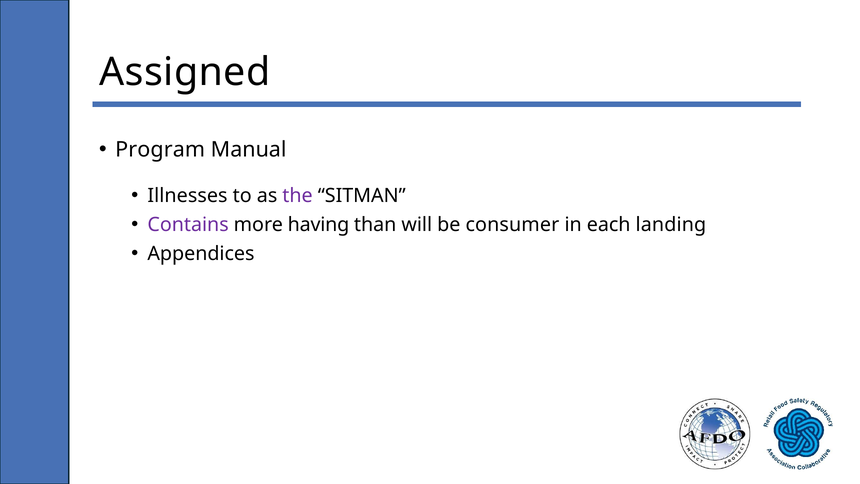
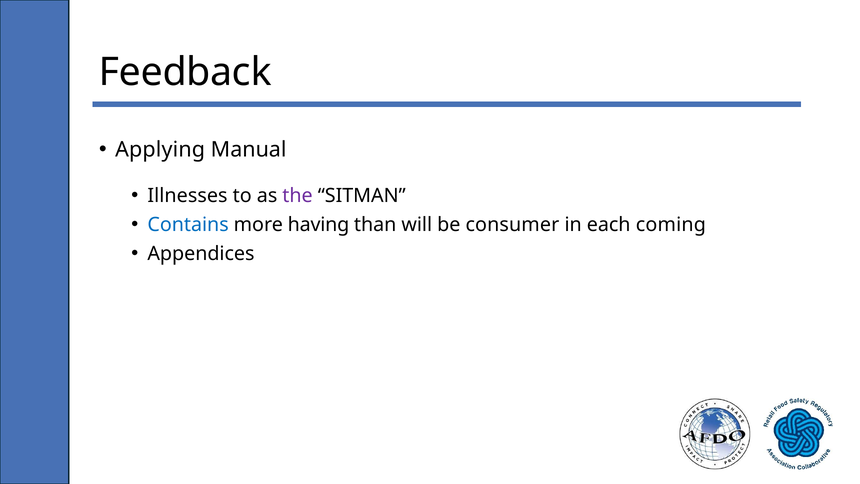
Assigned: Assigned -> Feedback
Program: Program -> Applying
Contains colour: purple -> blue
landing: landing -> coming
